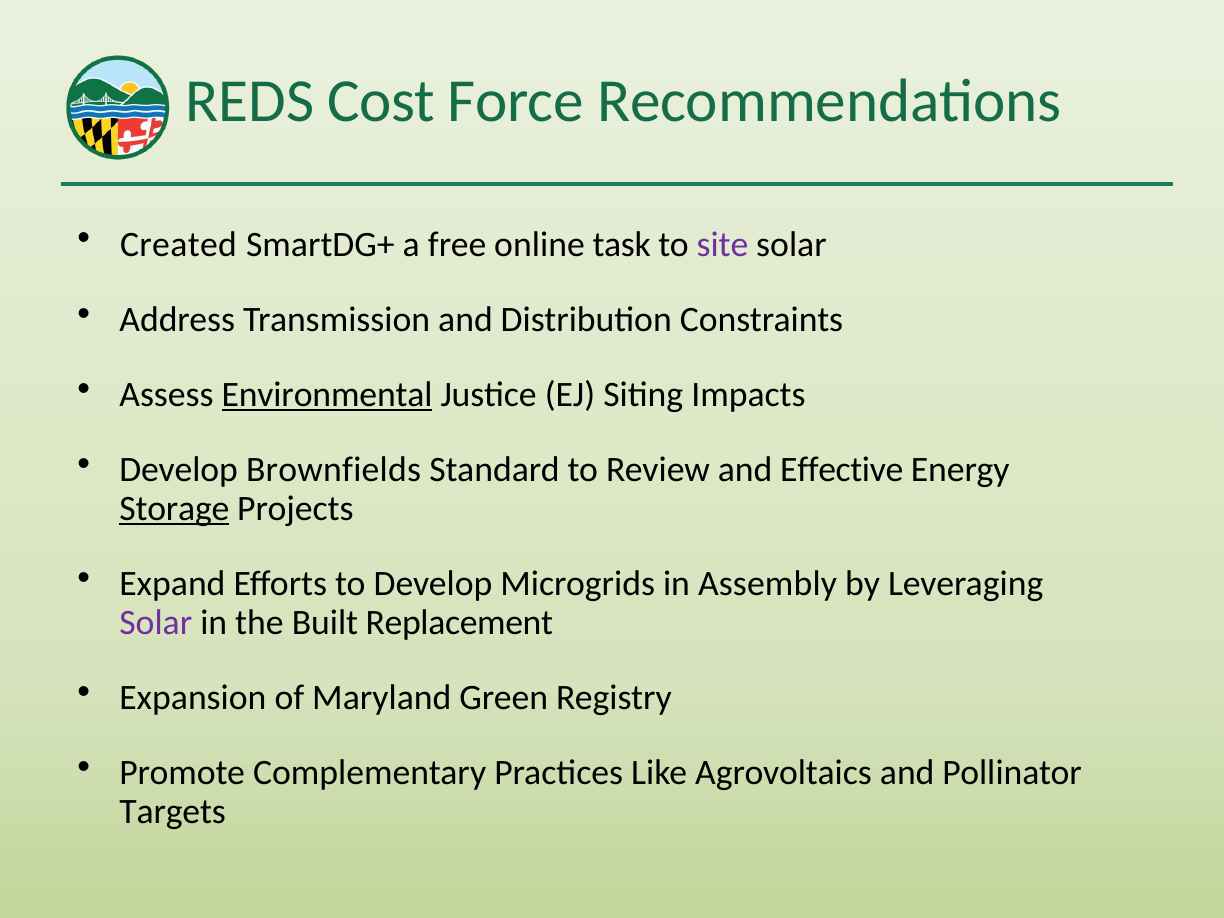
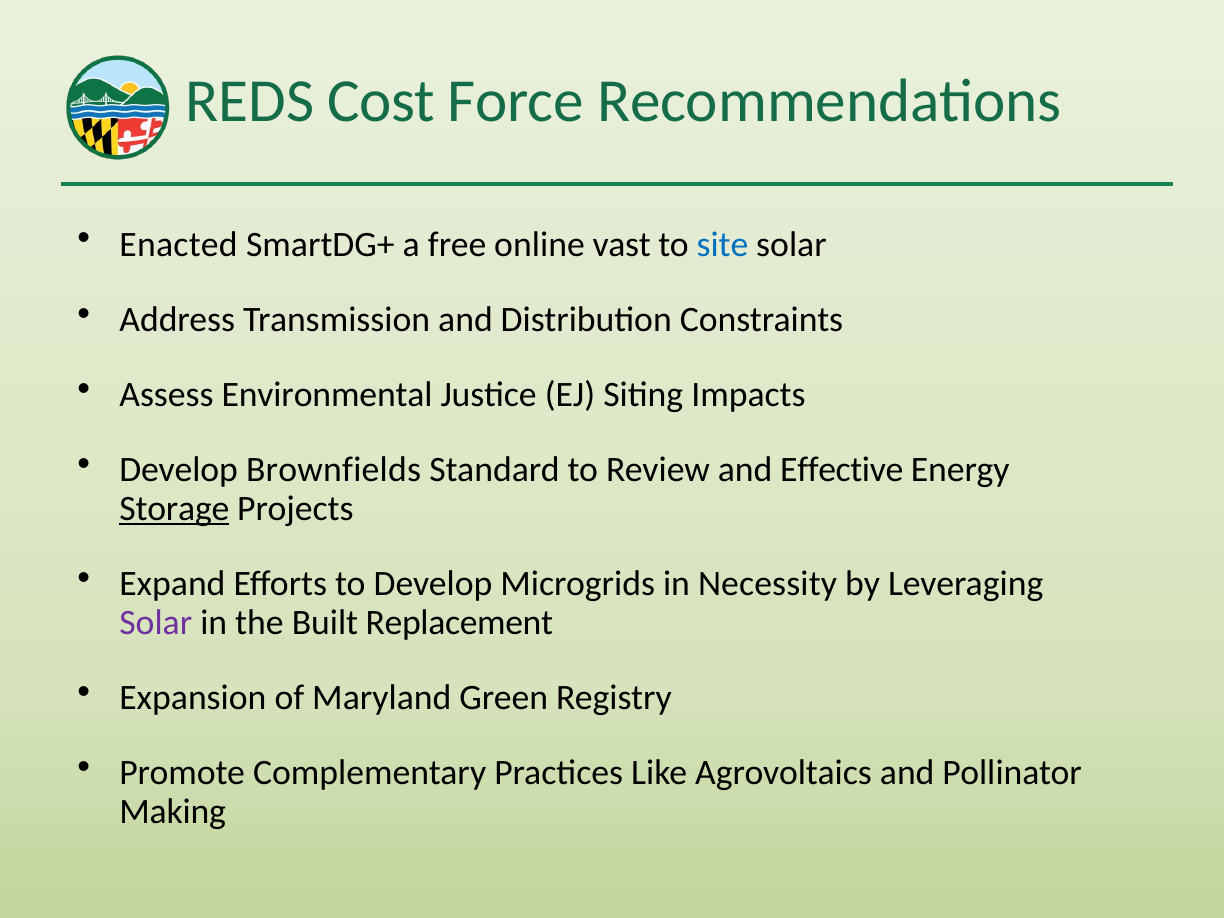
Created: Created -> Enacted
task: task -> vast
site colour: purple -> blue
Environmental underline: present -> none
Assembly: Assembly -> Necessity
Targets: Targets -> Making
